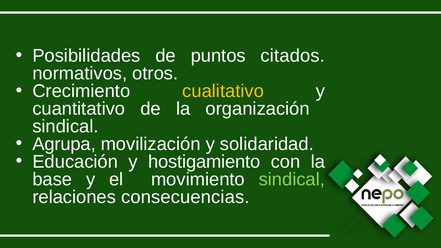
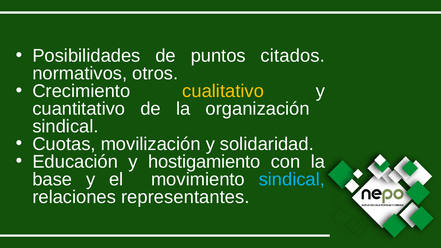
Agrupa: Agrupa -> Cuotas
sindical at (292, 179) colour: light green -> light blue
consecuencias: consecuencias -> representantes
